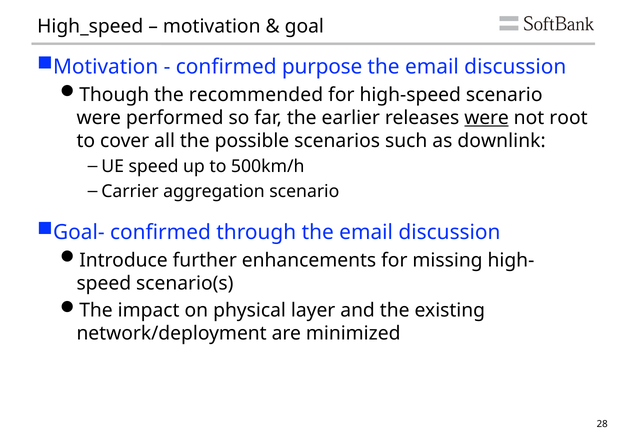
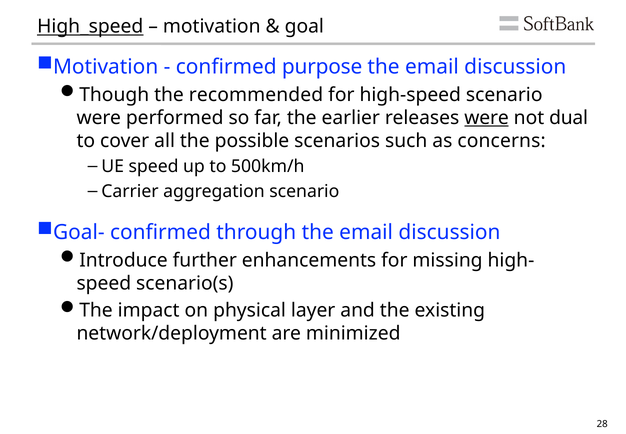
High_speed underline: none -> present
root: root -> dual
downlink: downlink -> concerns
